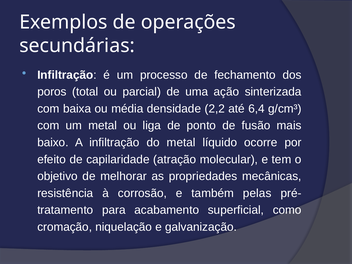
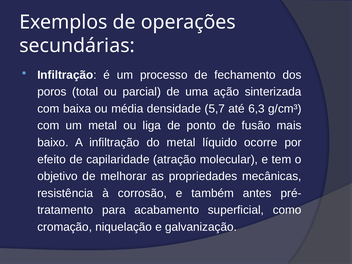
2,2: 2,2 -> 5,7
6,4: 6,4 -> 6,3
pelas: pelas -> antes
